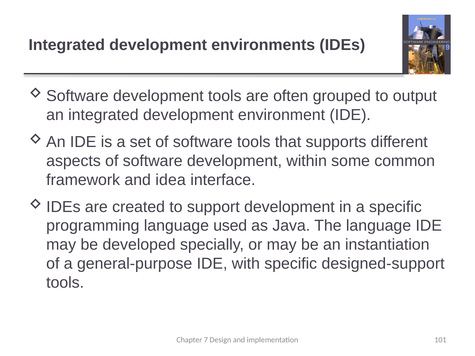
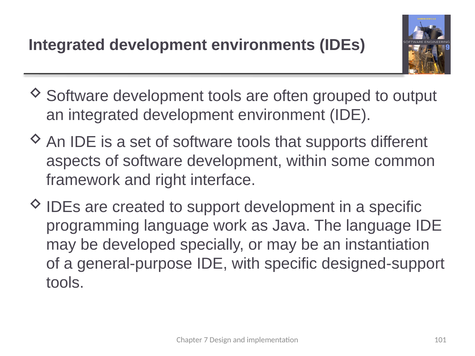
idea: idea -> right
used: used -> work
